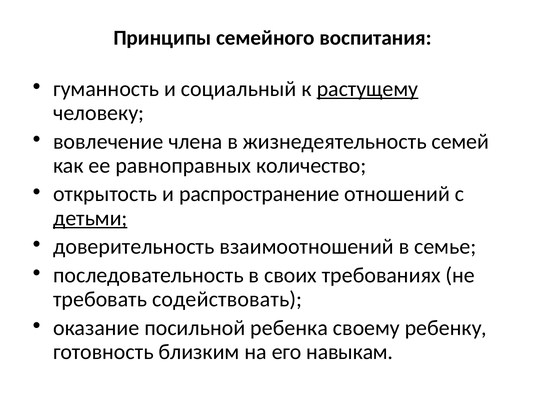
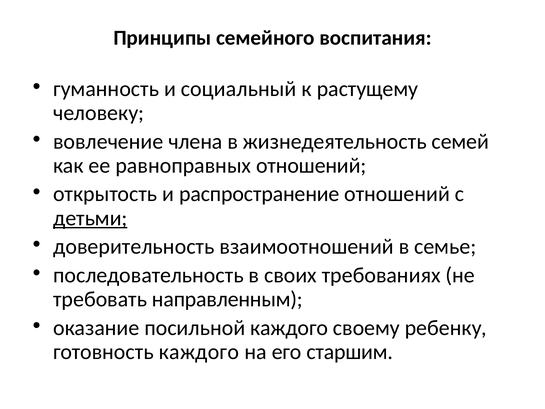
растущему underline: present -> none
равноправных количество: количество -> отношений
содействовать: содействовать -> направленным
посильной ребенка: ребенка -> каждого
готовность близким: близким -> каждого
навыкам: навыкам -> старшим
